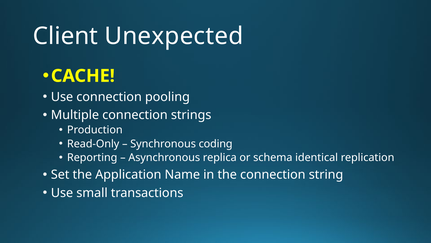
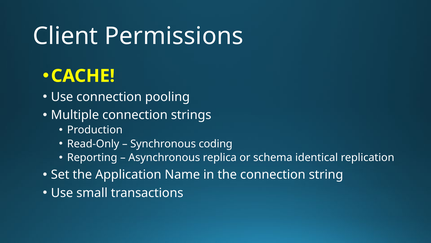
Unexpected: Unexpected -> Permissions
